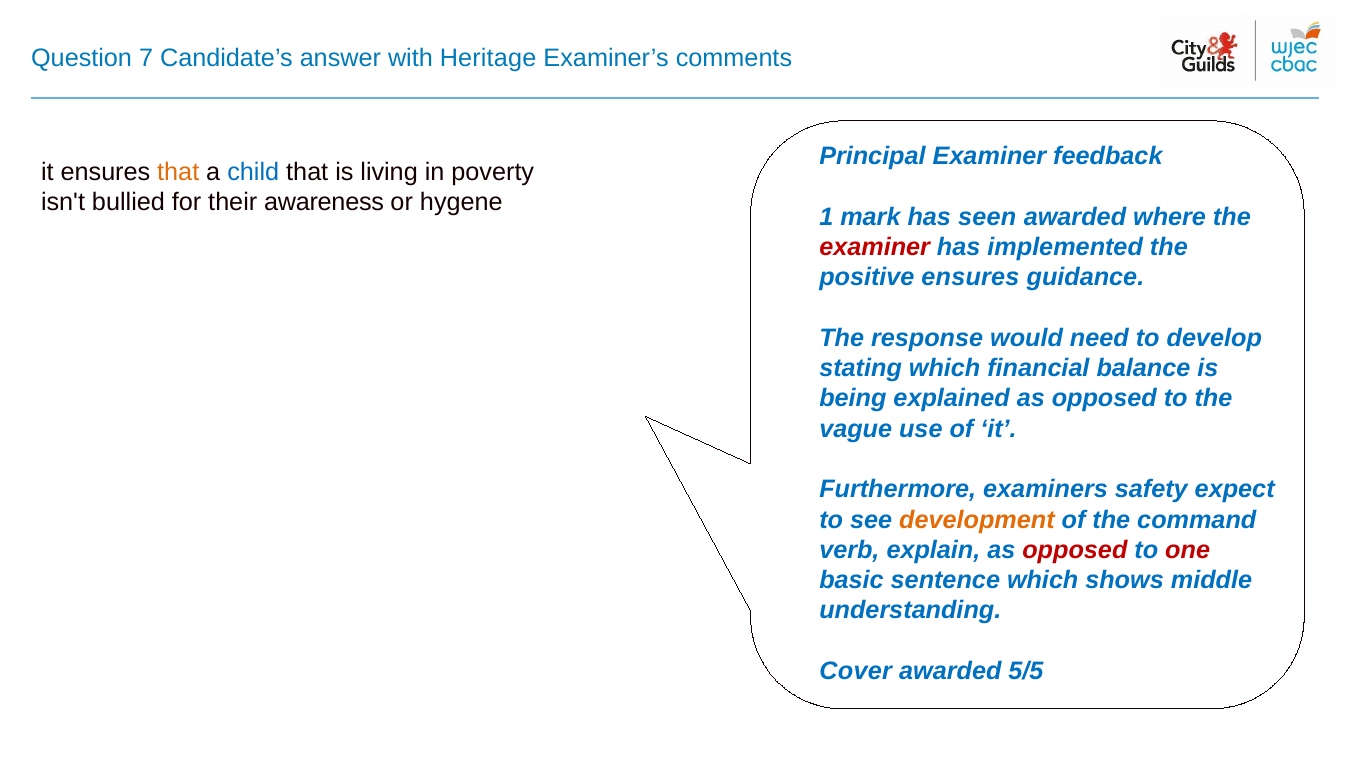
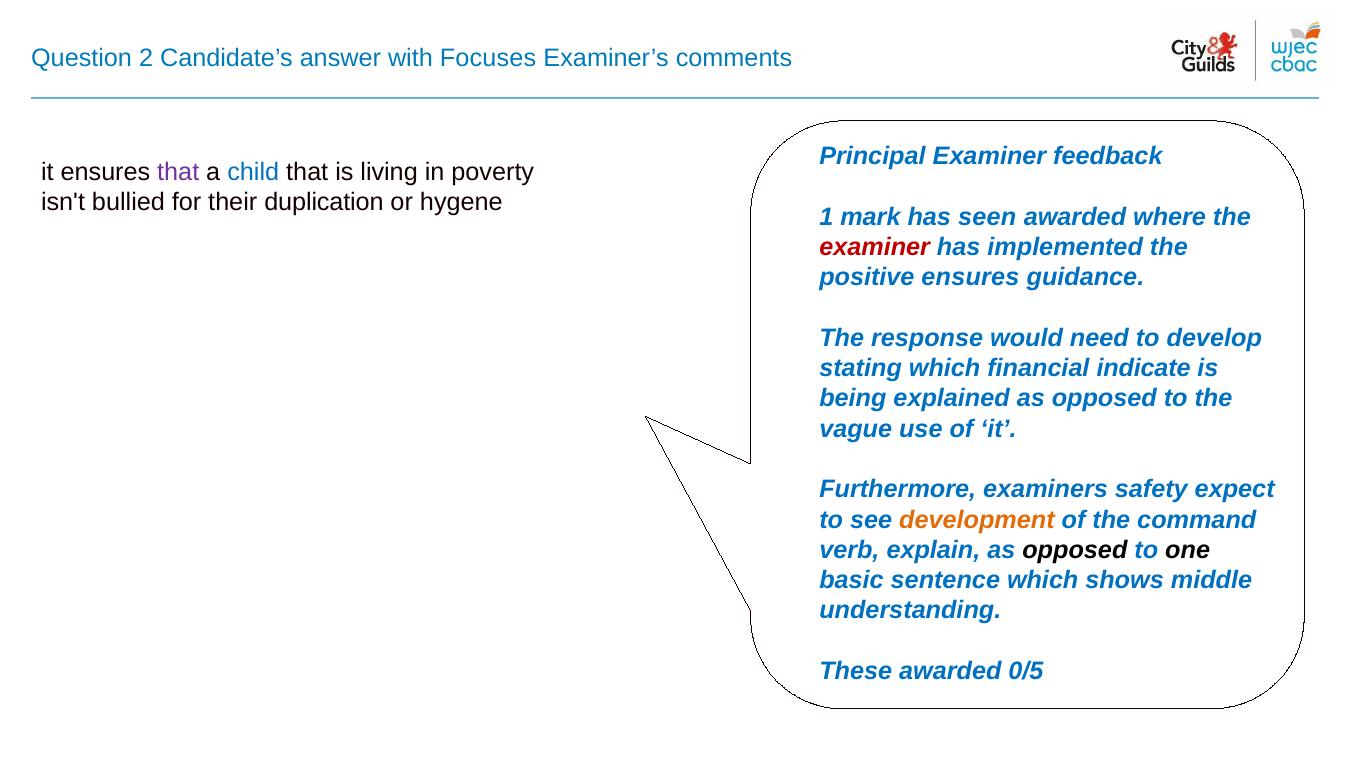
7: 7 -> 2
Heritage: Heritage -> Focuses
that at (178, 172) colour: orange -> purple
awareness: awareness -> duplication
balance: balance -> indicate
opposed at (1075, 550) colour: red -> black
one colour: red -> black
Cover: Cover -> These
5/5: 5/5 -> 0/5
